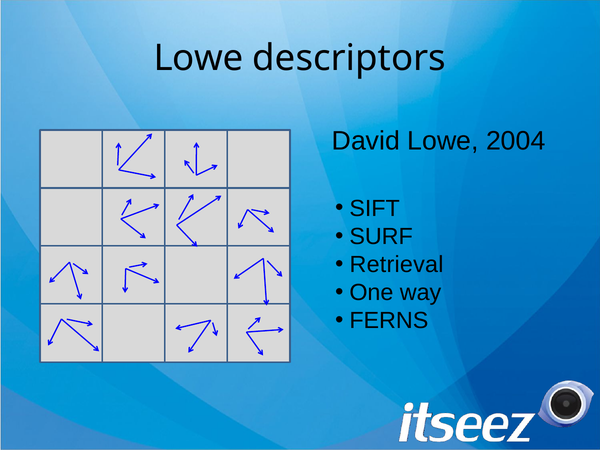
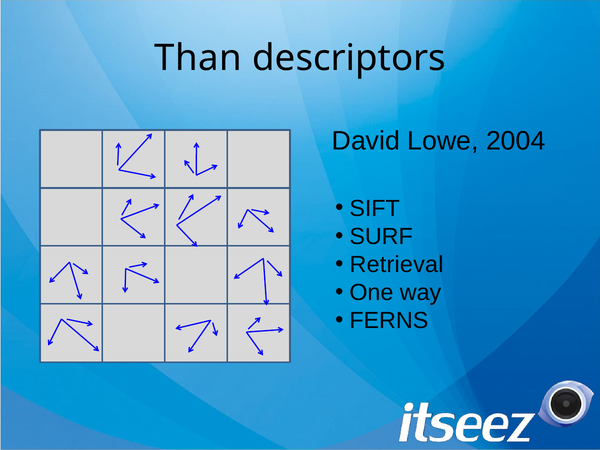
Lowe at (198, 58): Lowe -> Than
